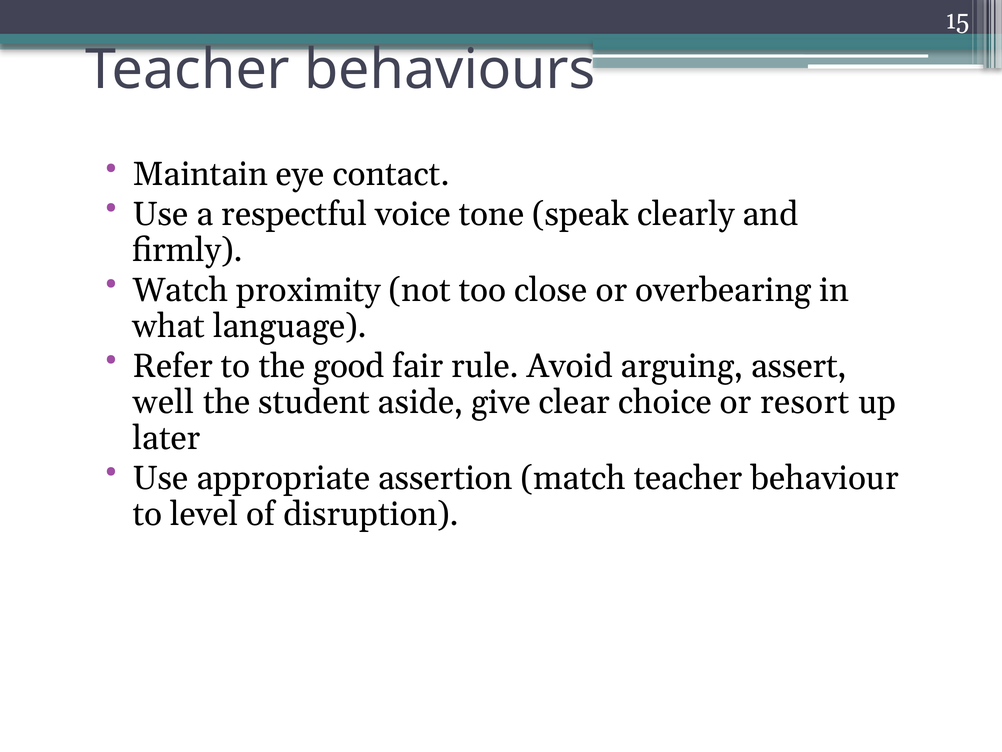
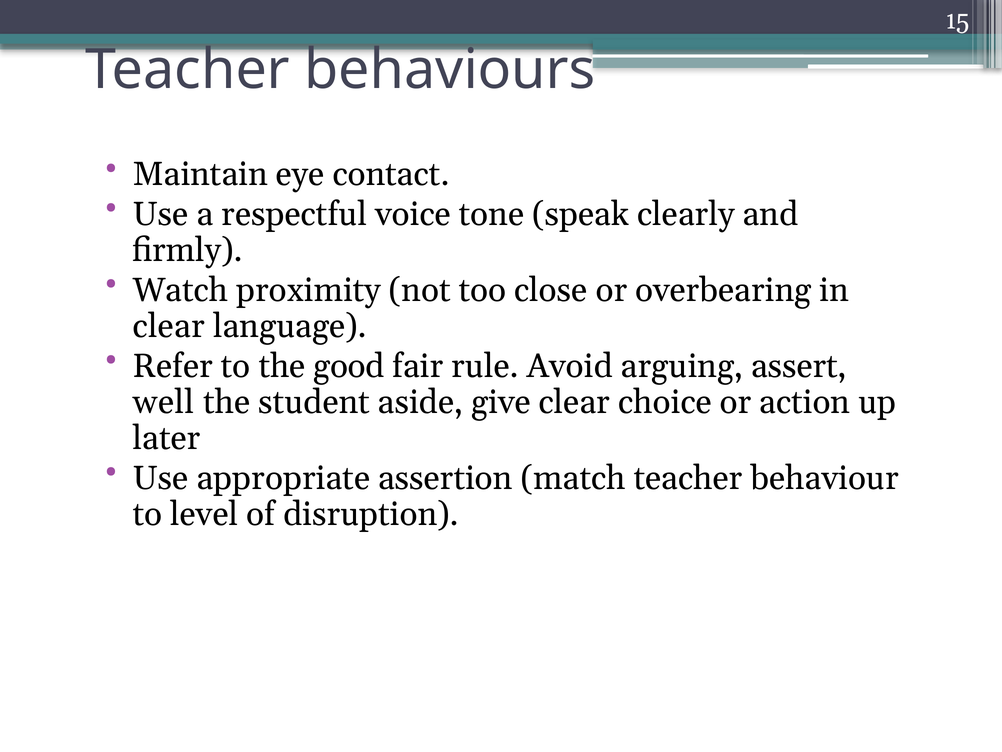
what at (169, 326): what -> clear
resort: resort -> action
